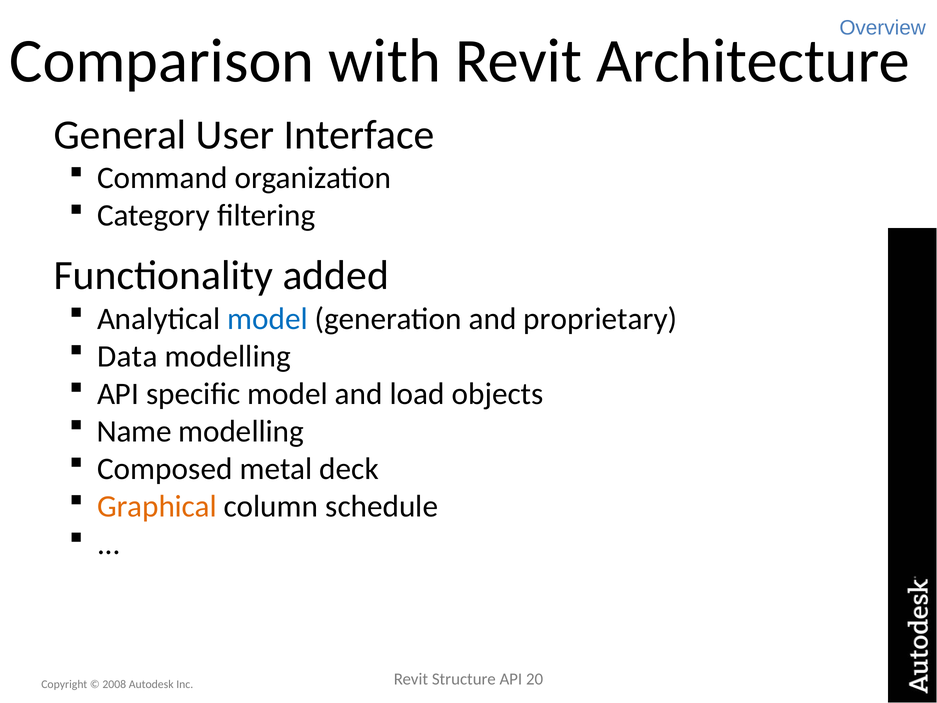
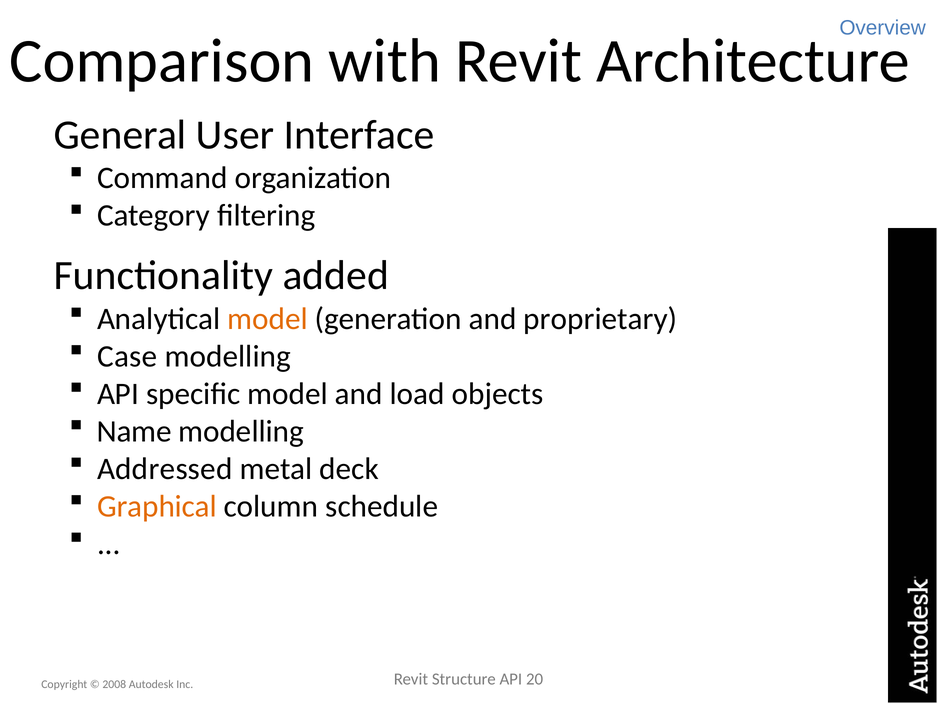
model at (268, 319) colour: blue -> orange
Data: Data -> Case
Composed: Composed -> Addressed
